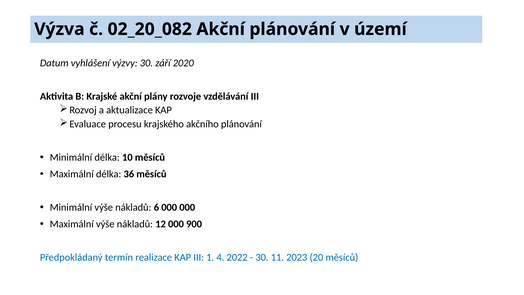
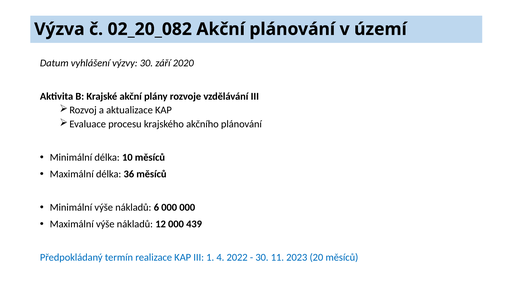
900: 900 -> 439
